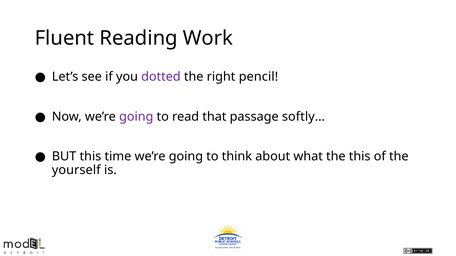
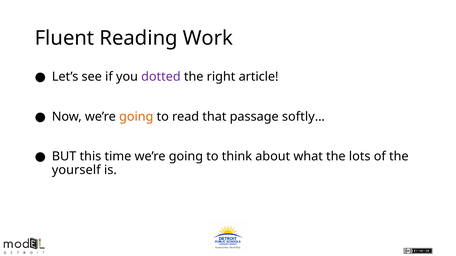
pencil: pencil -> article
going at (136, 117) colour: purple -> orange
the this: this -> lots
